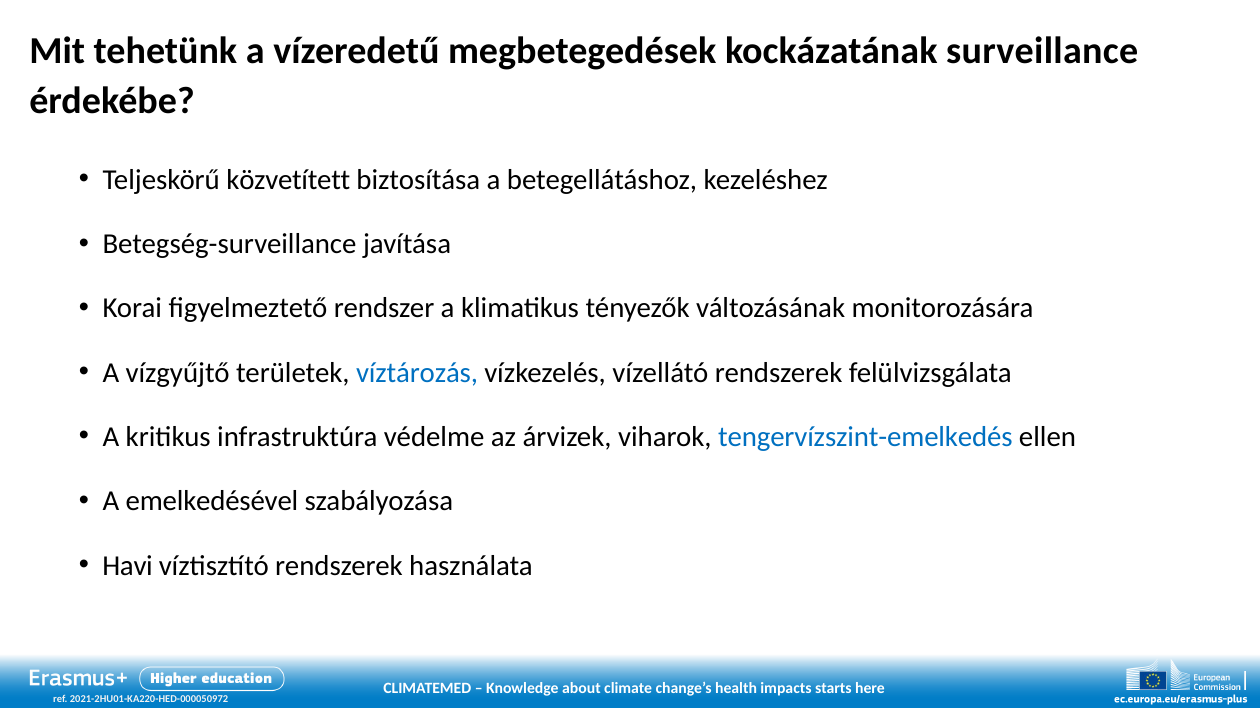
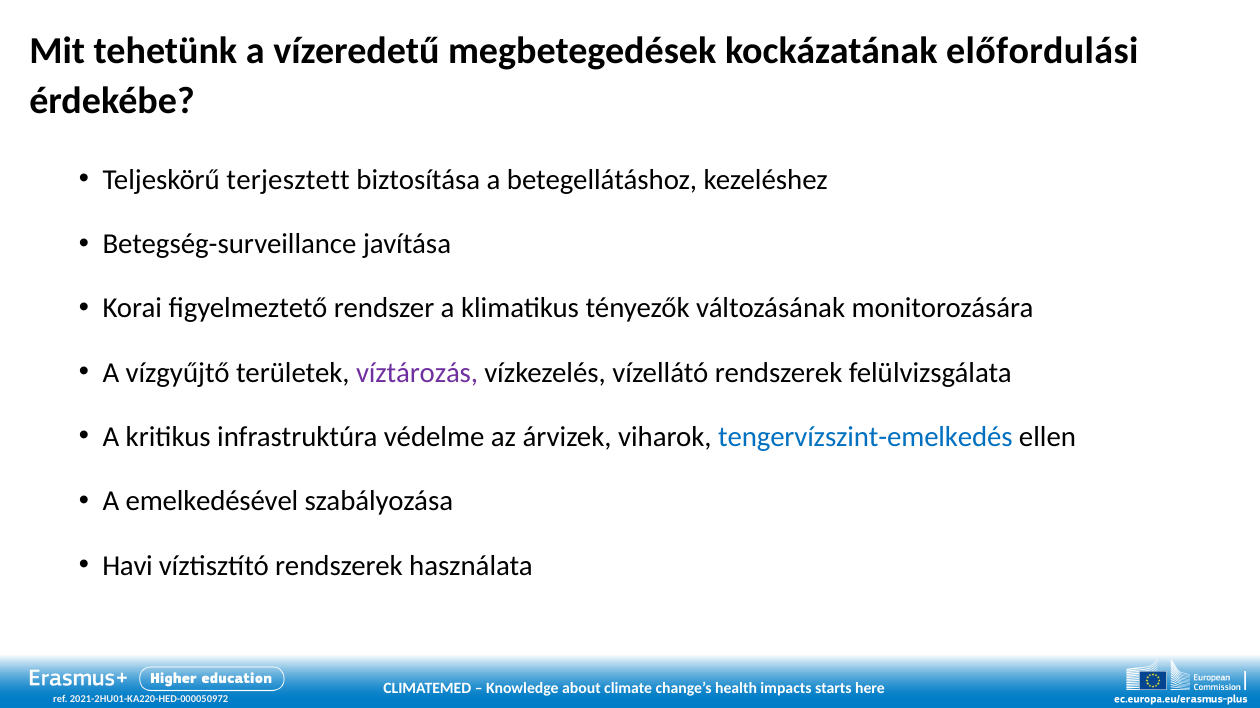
surveillance: surveillance -> előfordulási
közvetített: közvetített -> terjesztett
víztározás colour: blue -> purple
